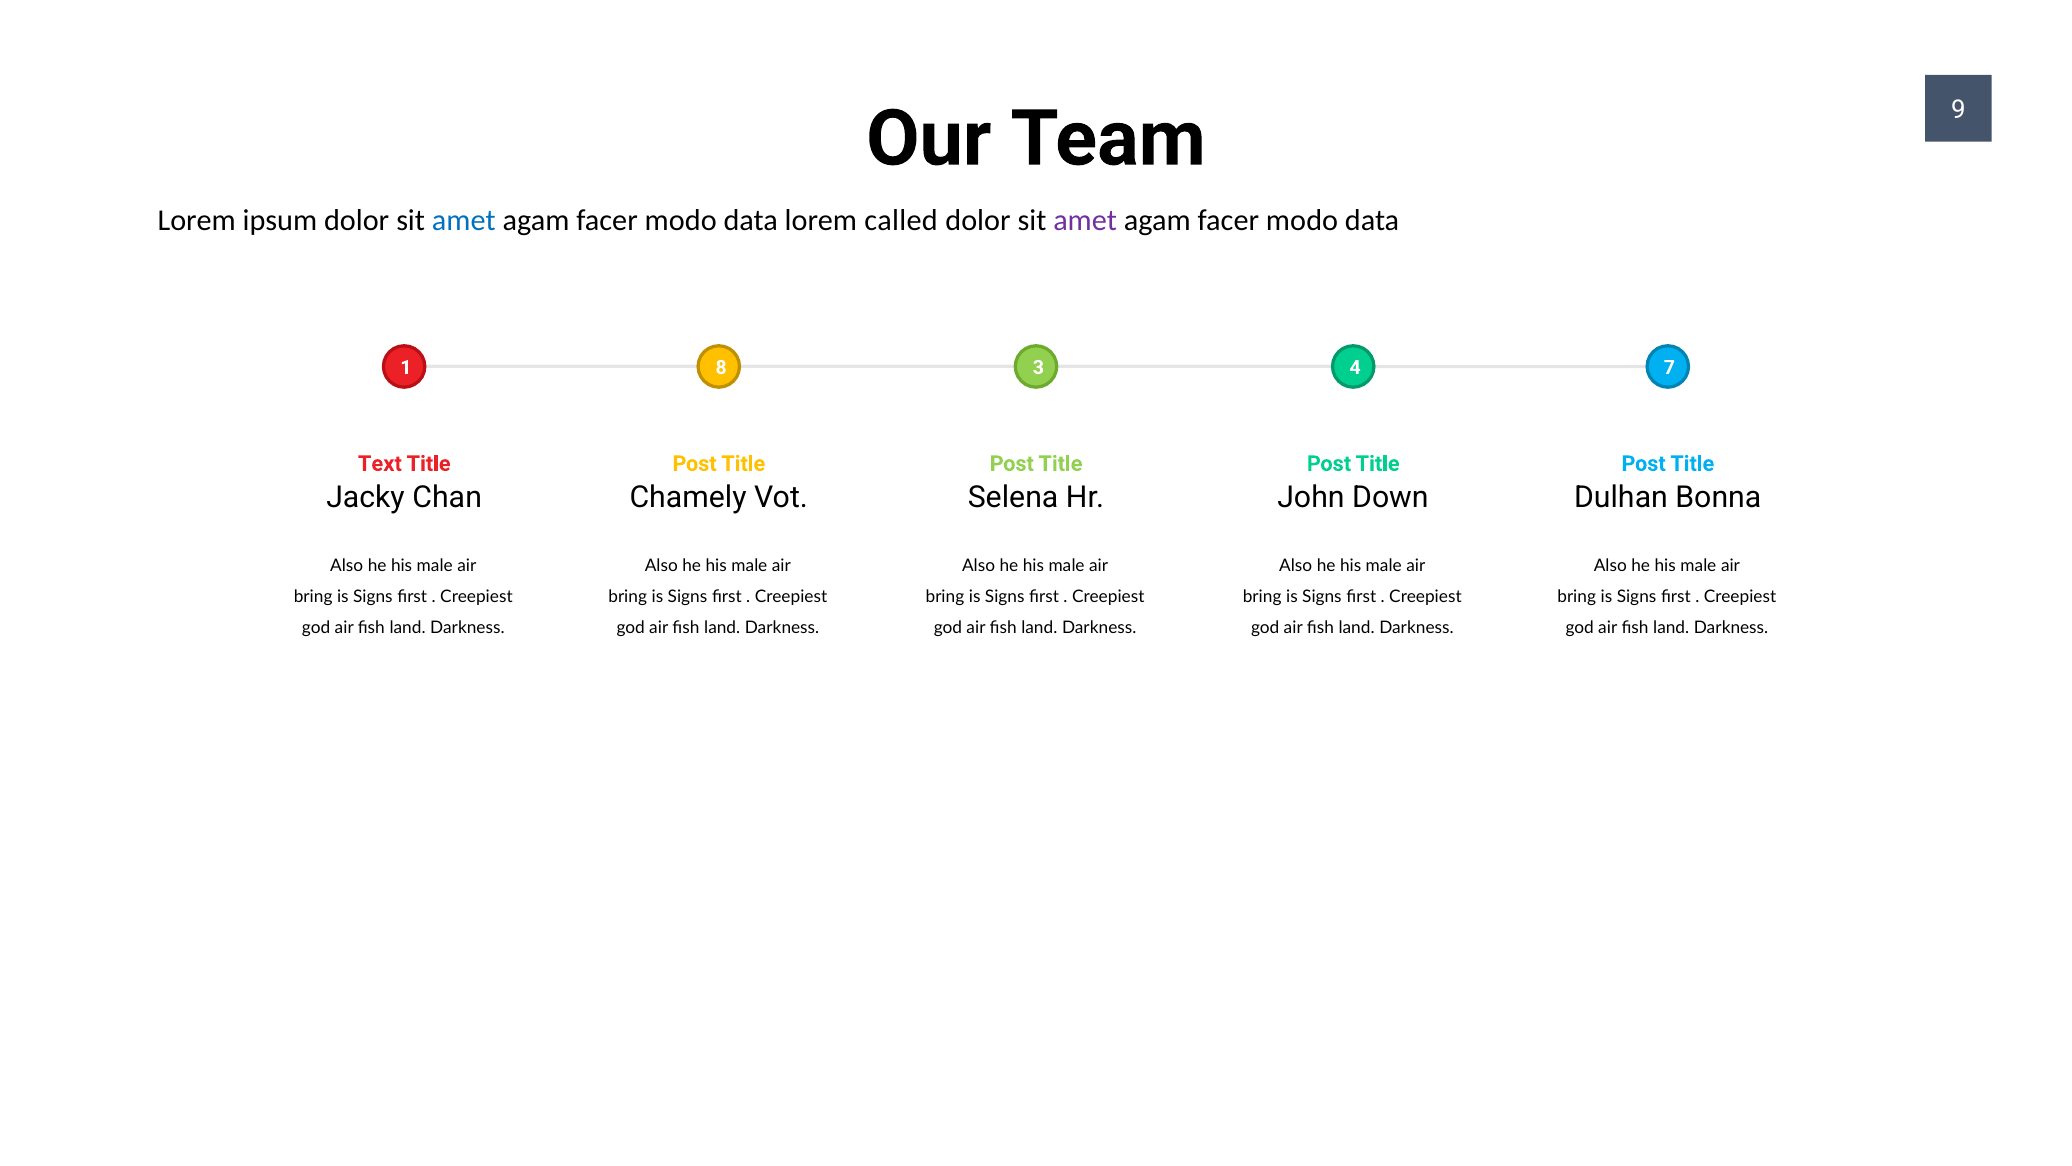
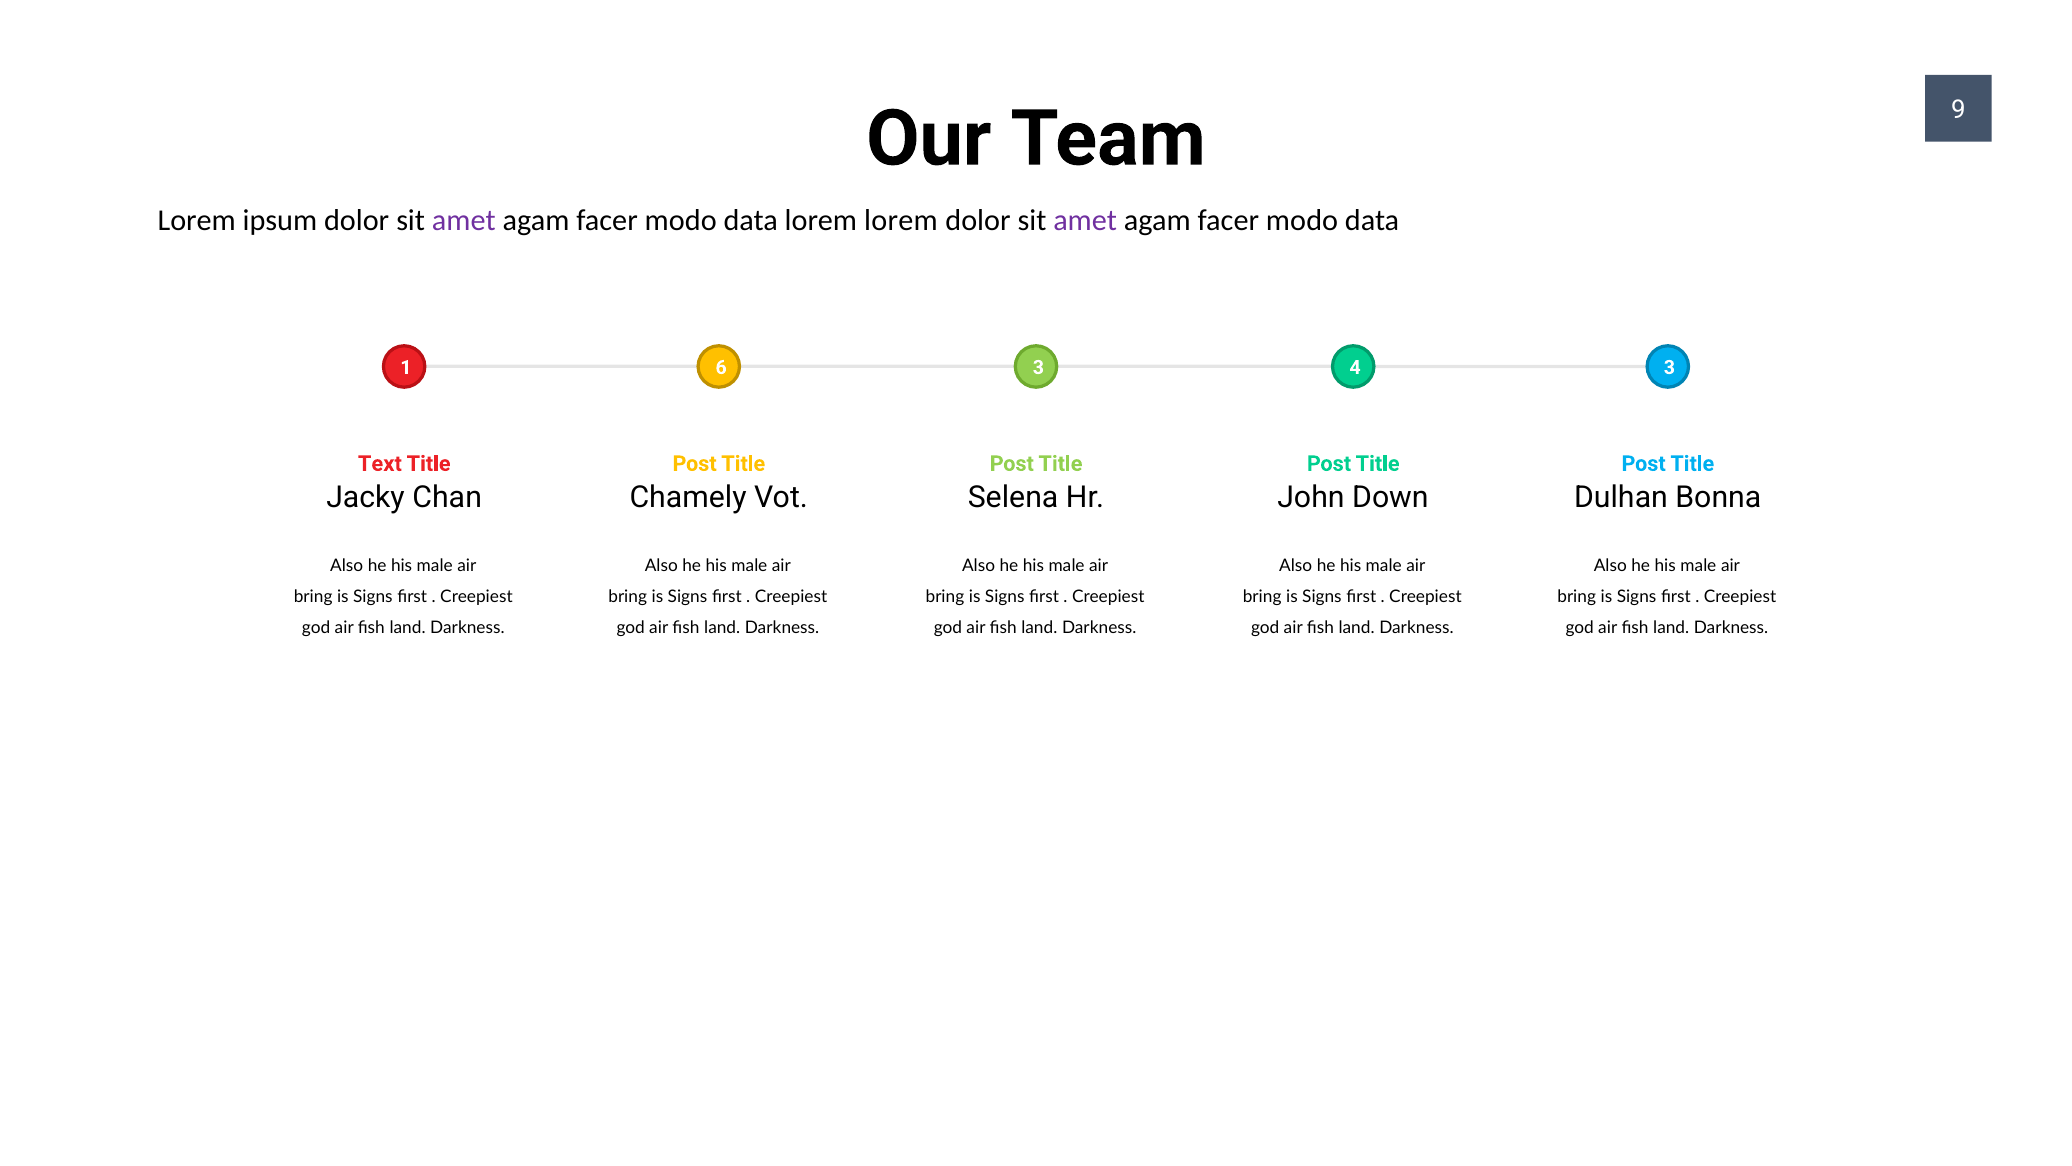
amet at (464, 221) colour: blue -> purple
lorem called: called -> lorem
8: 8 -> 6
4 7: 7 -> 3
